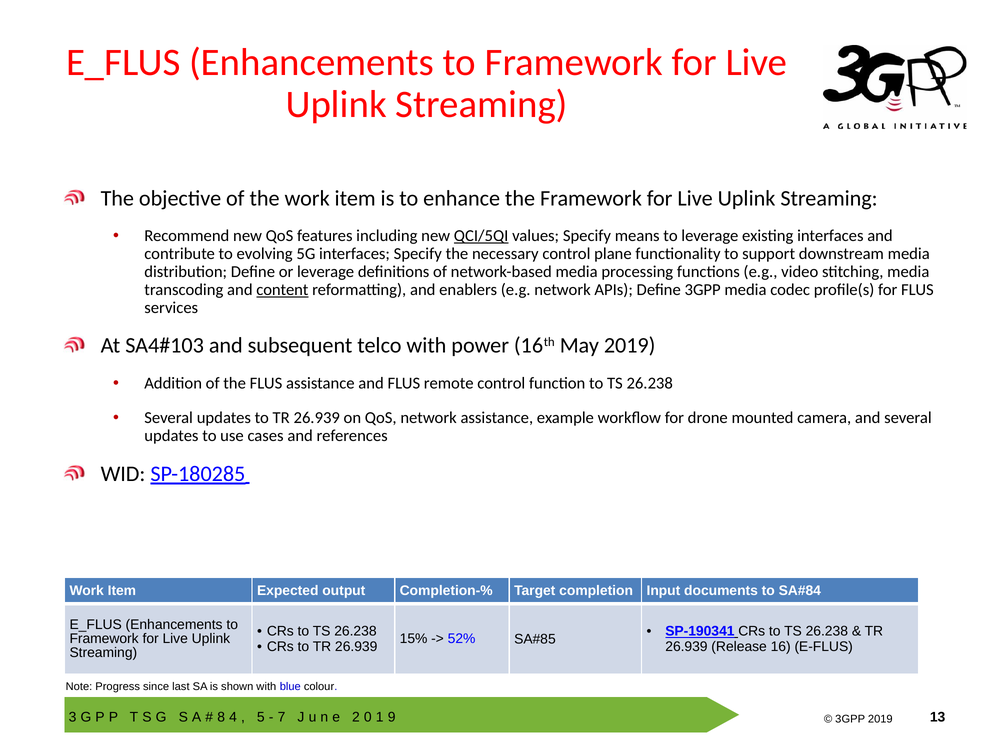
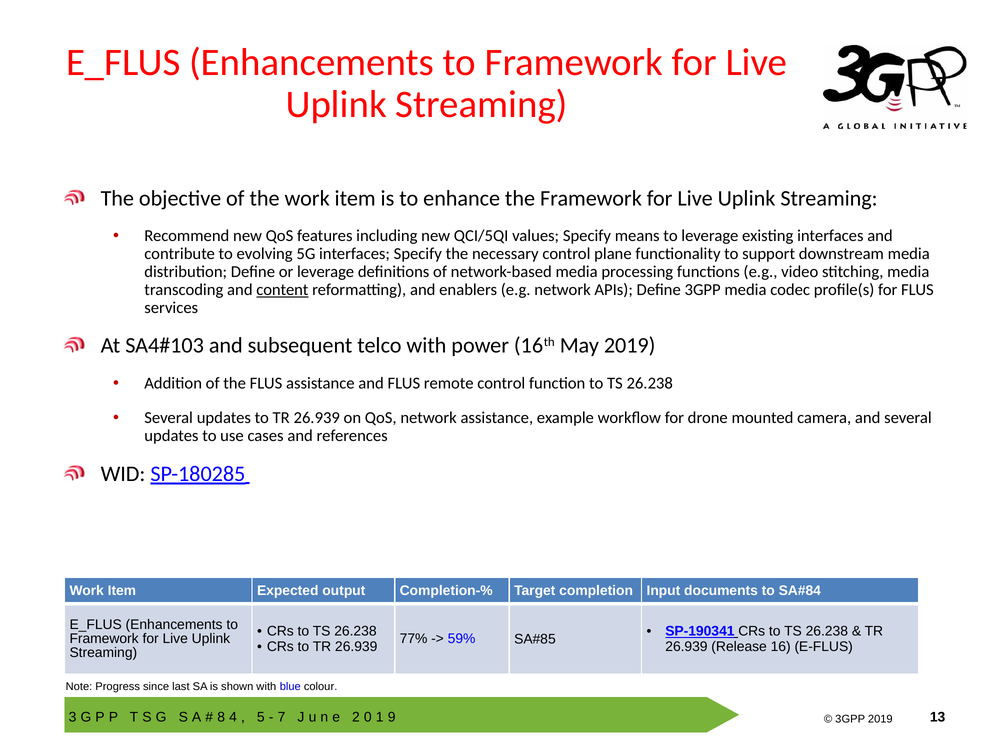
QCI/5QI underline: present -> none
15%: 15% -> 77%
52%: 52% -> 59%
